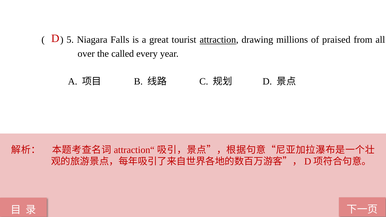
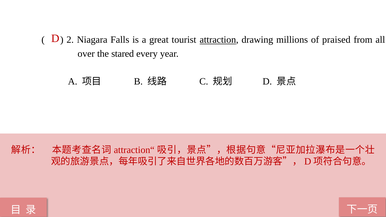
5: 5 -> 2
called: called -> stared
